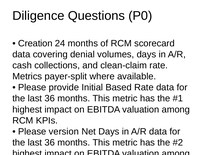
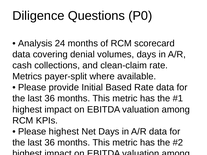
Creation: Creation -> Analysis
Please version: version -> highest
